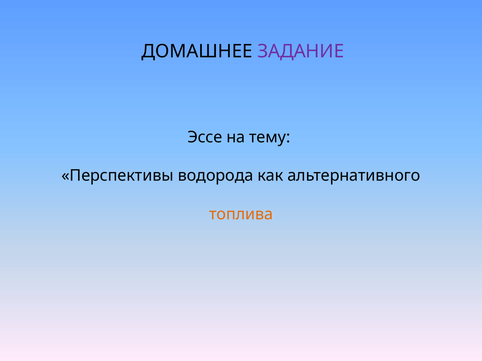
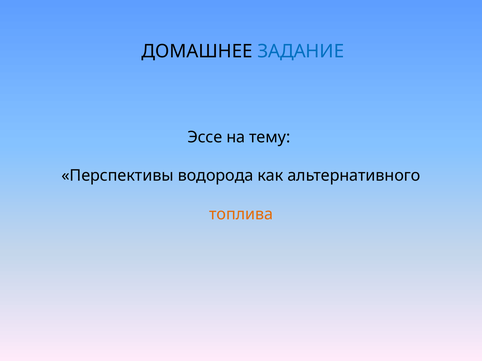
ЗАДАНИЕ colour: purple -> blue
